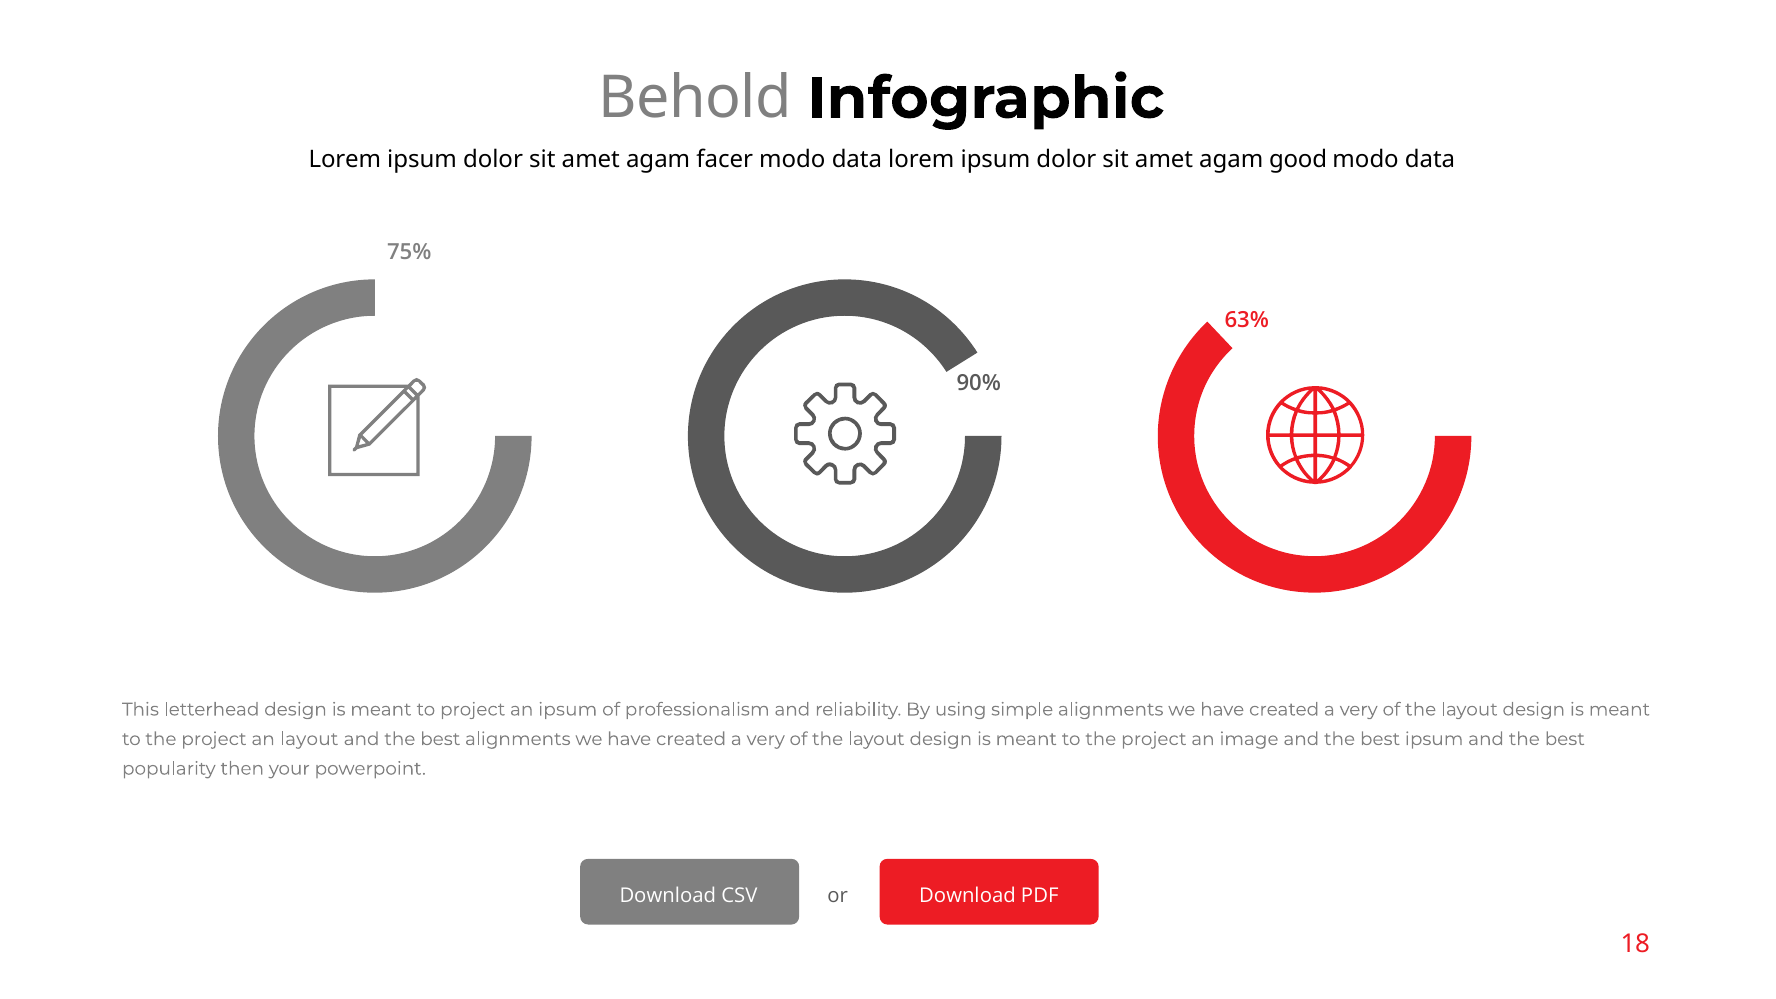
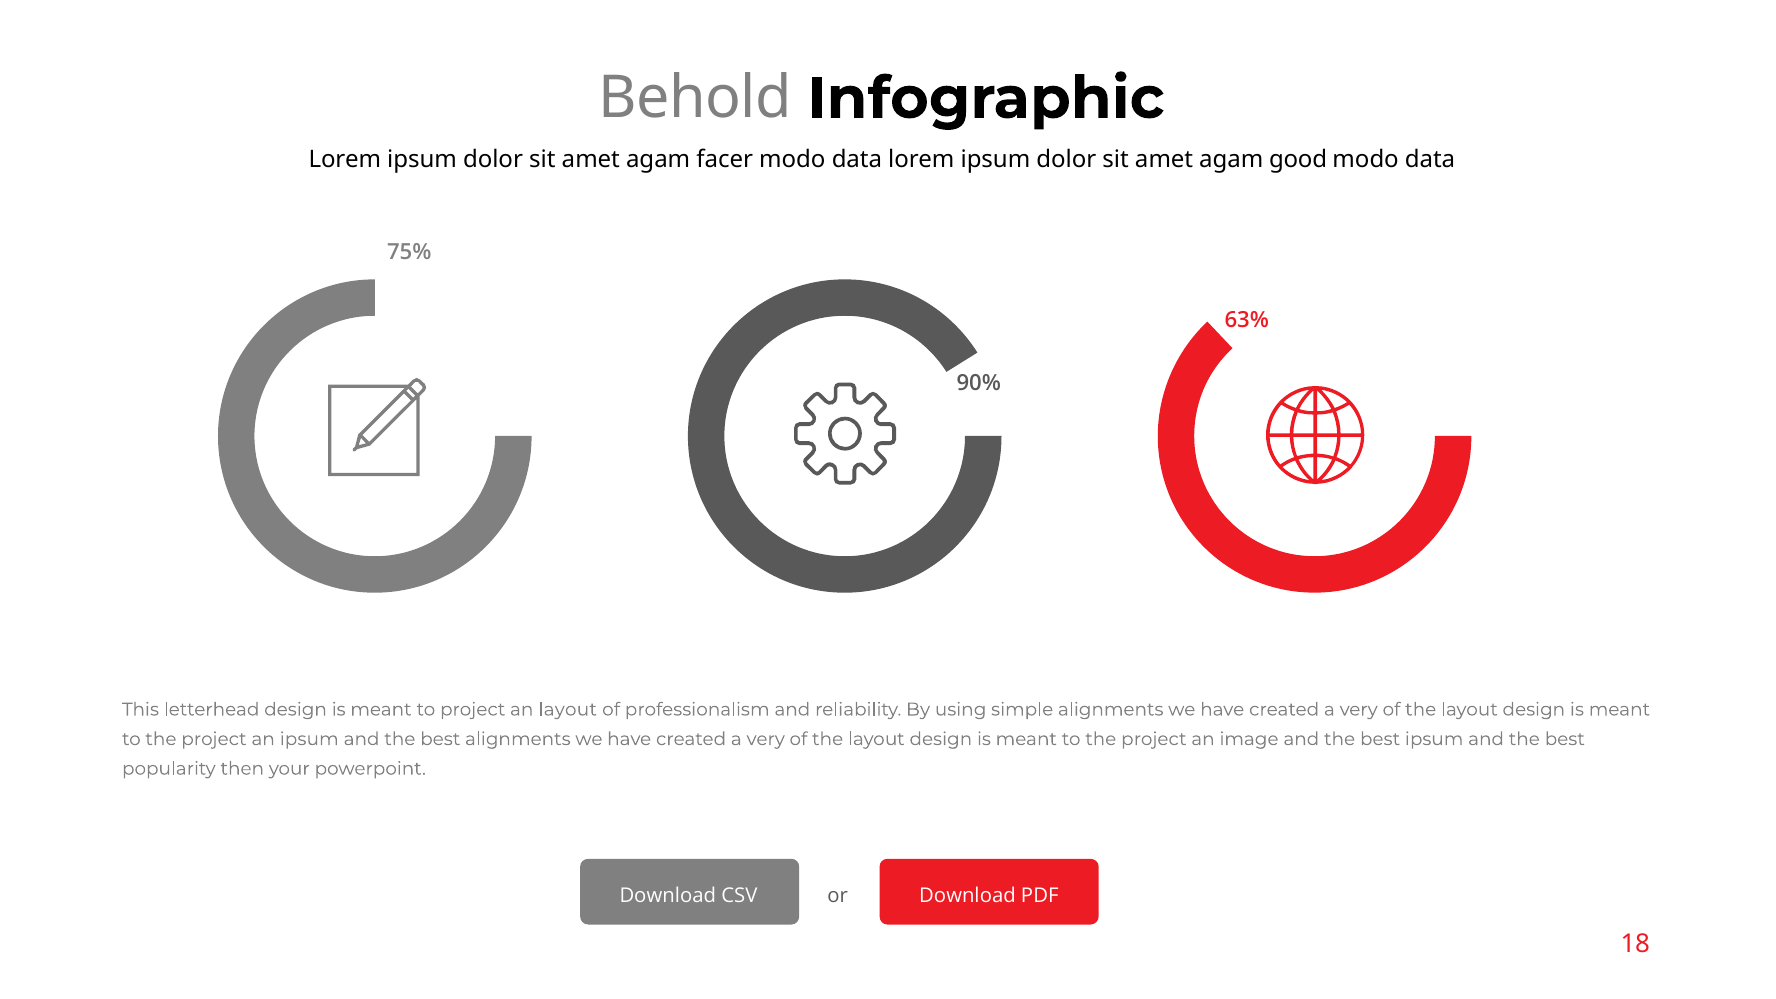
an ipsum: ipsum -> layout
an layout: layout -> ipsum
